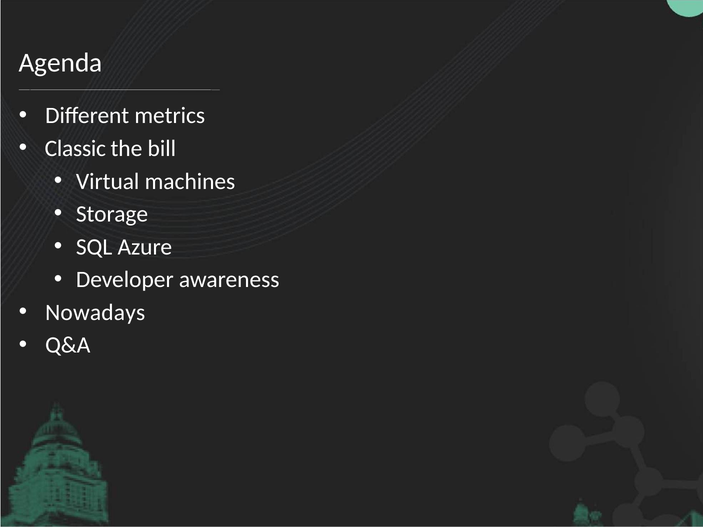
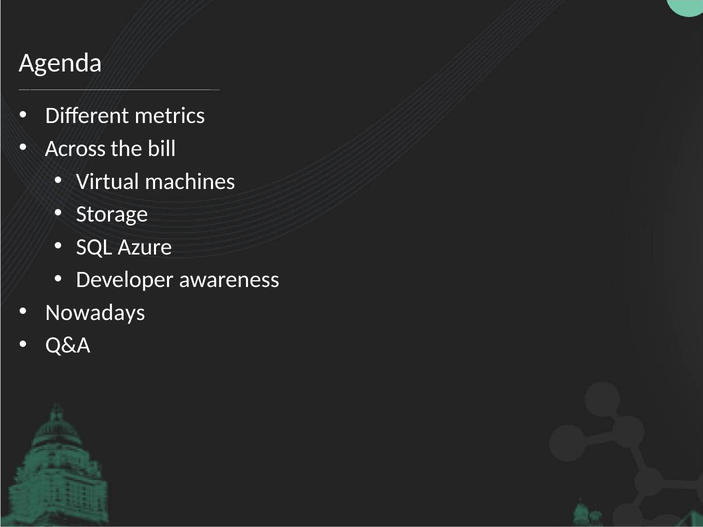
Classic: Classic -> Across
